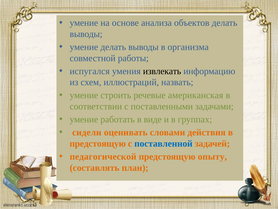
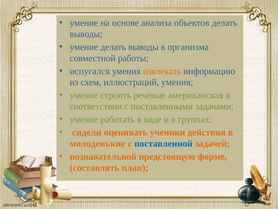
извлекать colour: black -> orange
иллюстраций назвать: назвать -> умения
словами: словами -> ученики
предстоящую at (98, 143): предстоящую -> молоденькие
педагогической: педагогической -> познавательной
опыту: опыту -> форме
